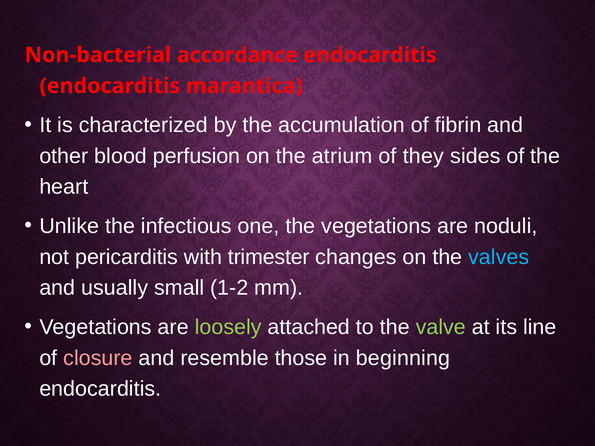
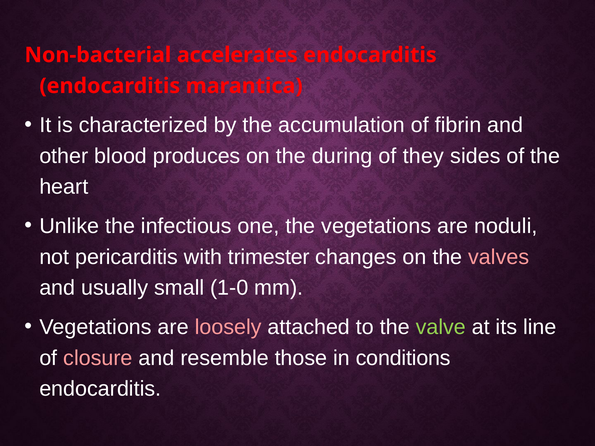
accordance: accordance -> accelerates
perfusion: perfusion -> produces
atrium: atrium -> during
valves colour: light blue -> pink
1-2: 1-2 -> 1-0
loosely colour: light green -> pink
beginning: beginning -> conditions
